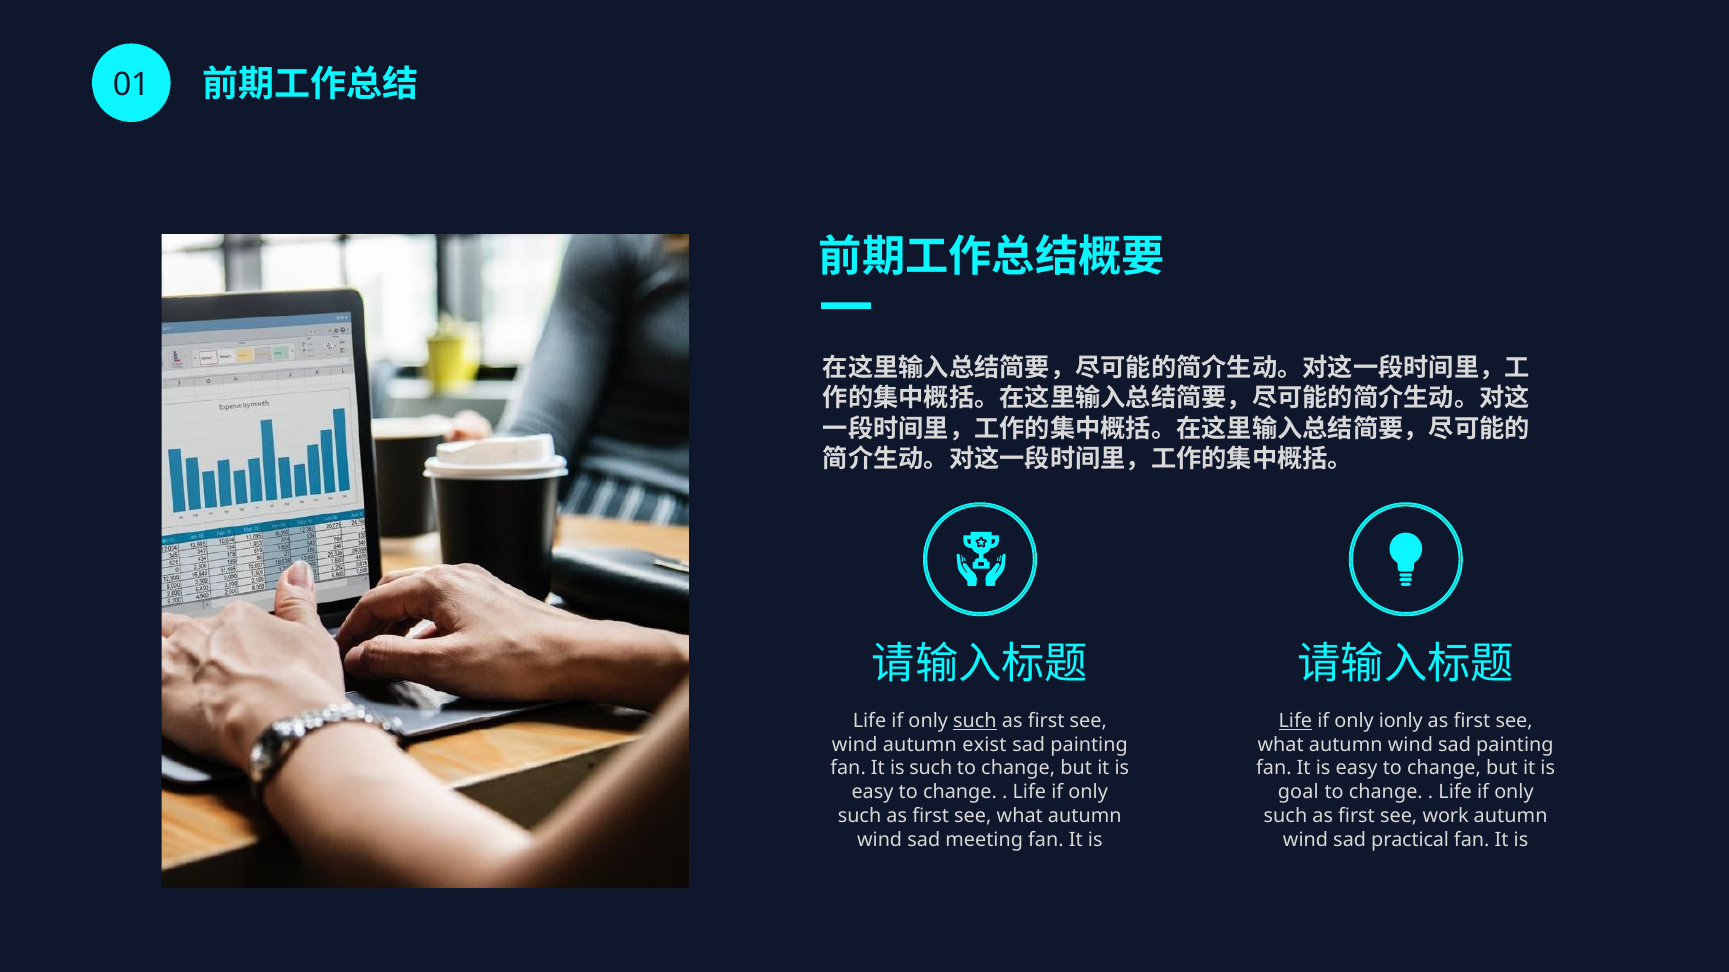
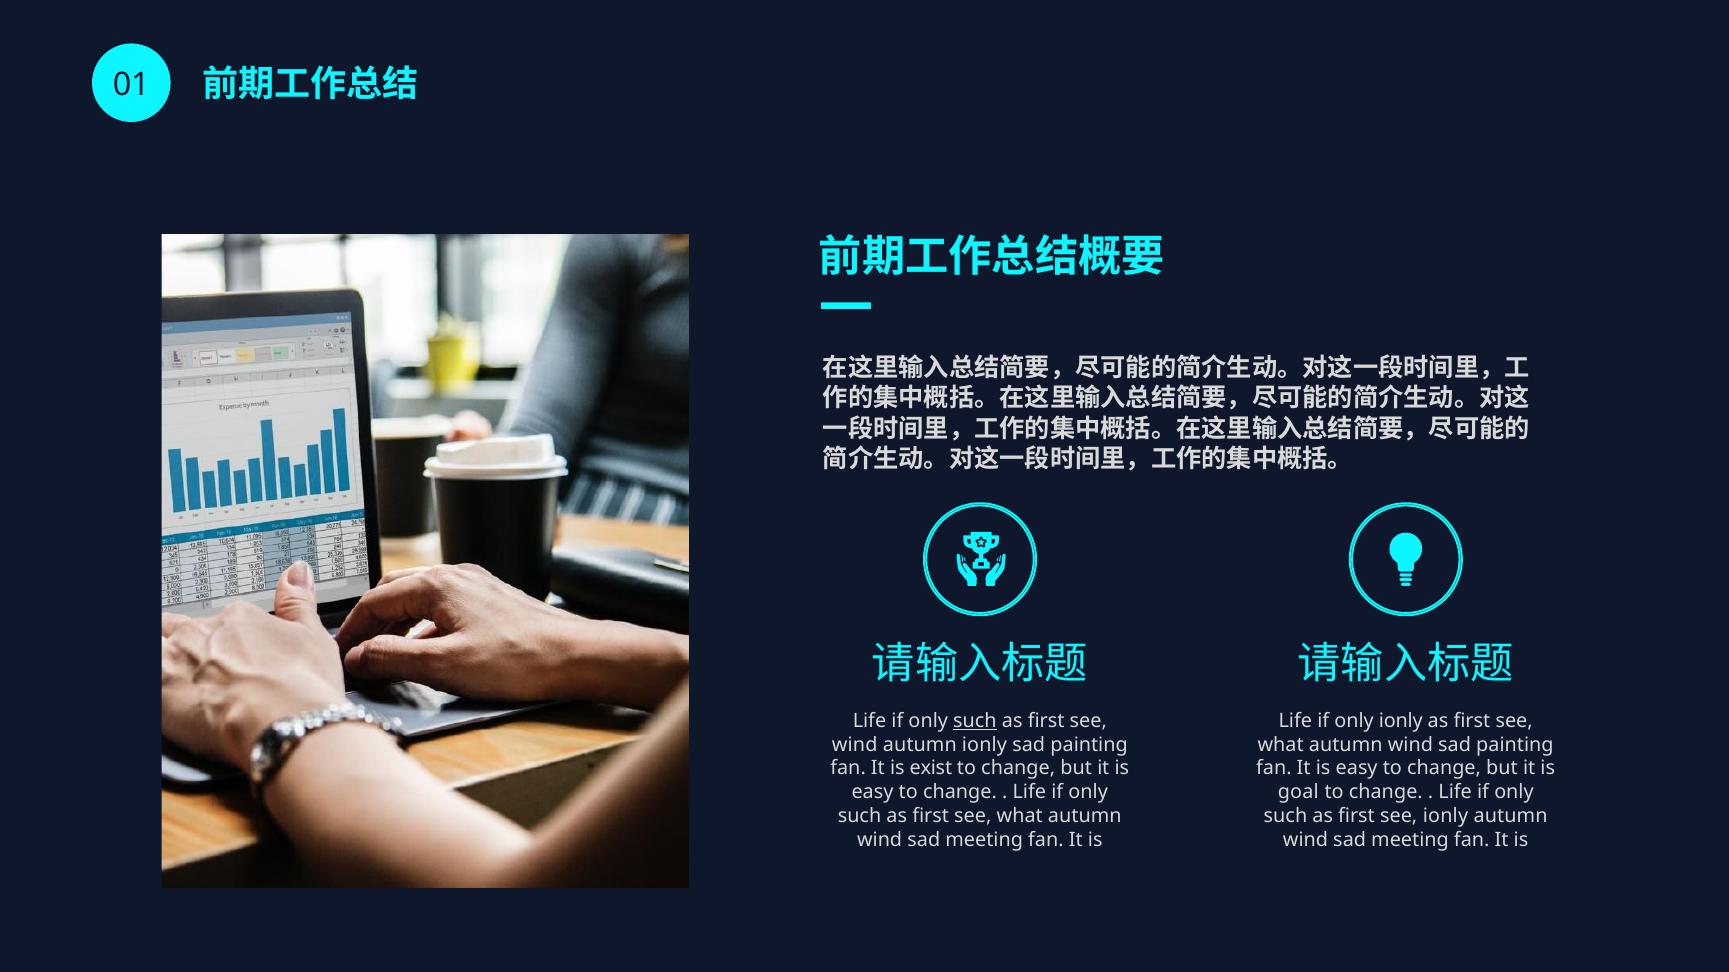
Life at (1295, 721) underline: present -> none
autumn exist: exist -> ionly
is such: such -> exist
see work: work -> ionly
practical at (1410, 840): practical -> meeting
